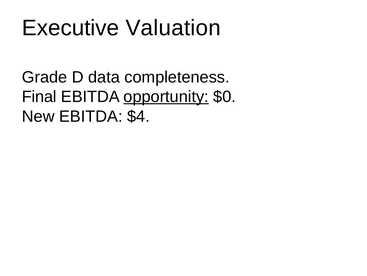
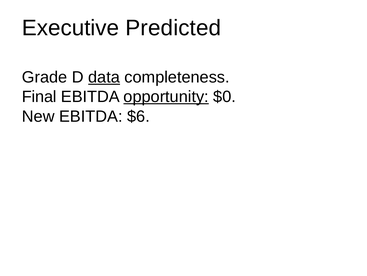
Valuation: Valuation -> Predicted
data underline: none -> present
$4: $4 -> $6
